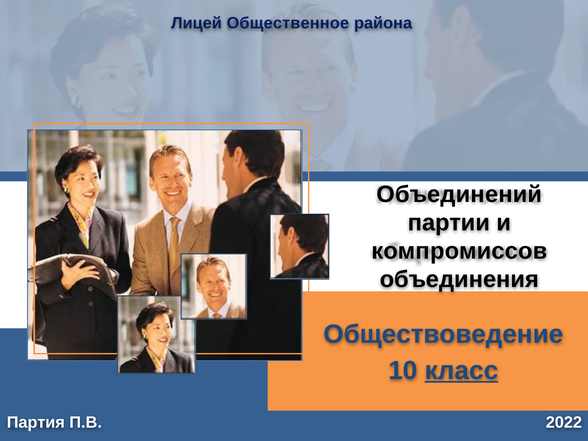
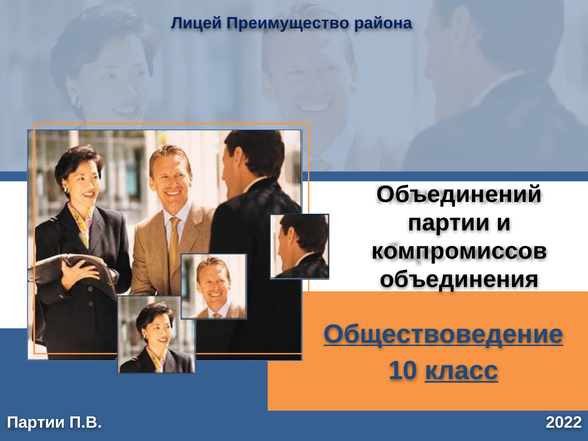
Общественное: Общественное -> Преимущество
Обществоведение underline: none -> present
Партия at (36, 422): Партия -> Партии
